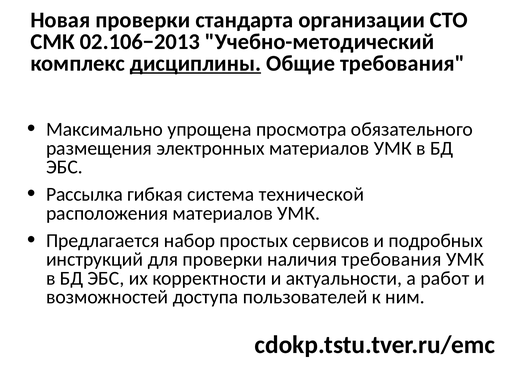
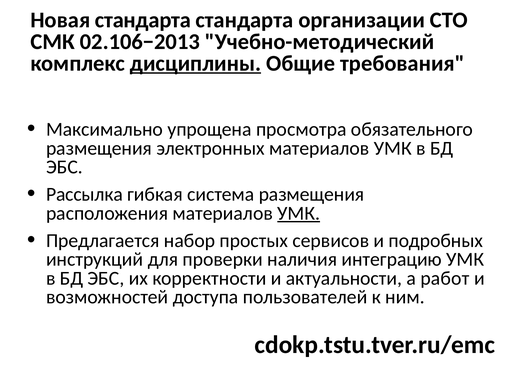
Новая проверки: проверки -> стандарта
система технической: технической -> размещения
УМК at (299, 213) underline: none -> present
наличия требования: требования -> интеграцию
